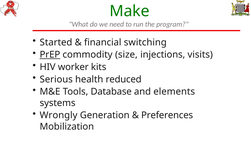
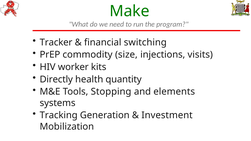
Started: Started -> Tracker
PrEP underline: present -> none
Serious: Serious -> Directly
reduced: reduced -> quantity
Database: Database -> Stopping
Wrongly: Wrongly -> Tracking
Preferences: Preferences -> Investment
